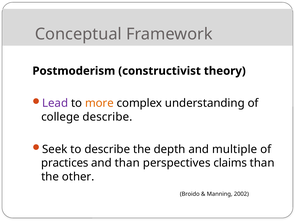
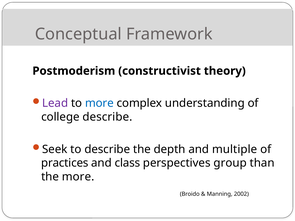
more at (99, 103) colour: orange -> blue
and than: than -> class
claims: claims -> group
the other: other -> more
